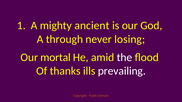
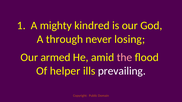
ancient: ancient -> kindred
mortal: mortal -> armed
the colour: white -> pink
thanks: thanks -> helper
